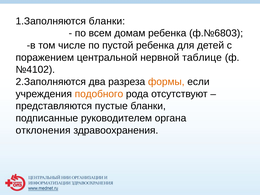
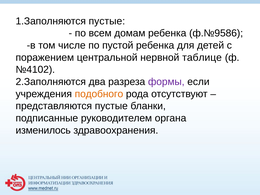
1.Заполняются бланки: бланки -> пустые
ф.№6803: ф.№6803 -> ф.№9586
формы colour: orange -> purple
отклонения: отклонения -> изменилось
